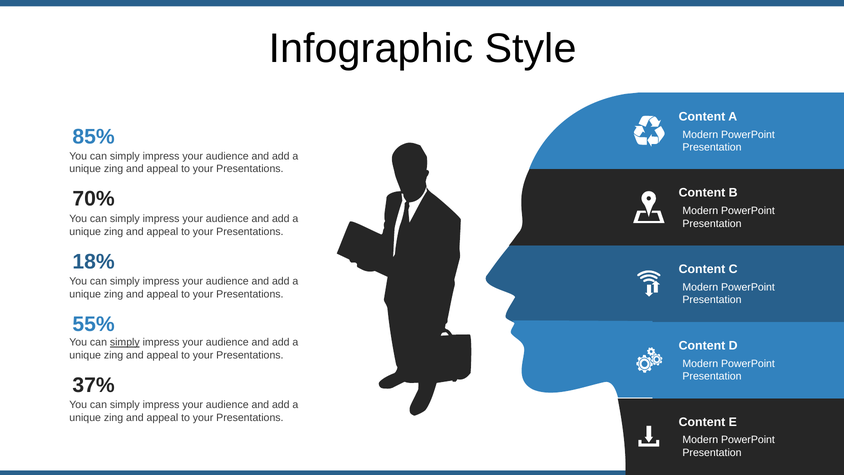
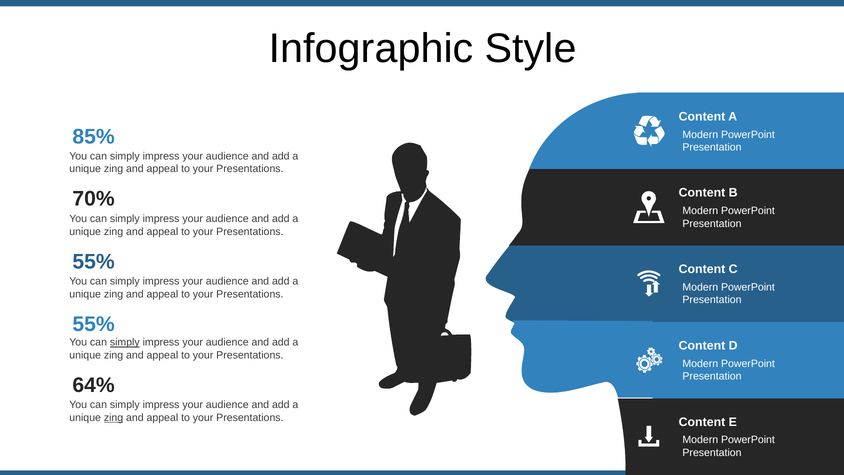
18% at (94, 262): 18% -> 55%
37%: 37% -> 64%
zing at (114, 417) underline: none -> present
